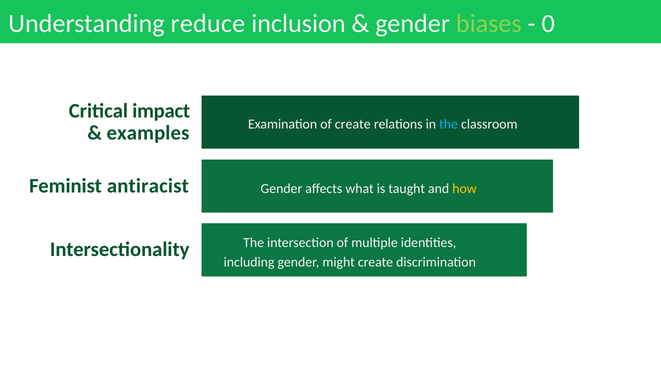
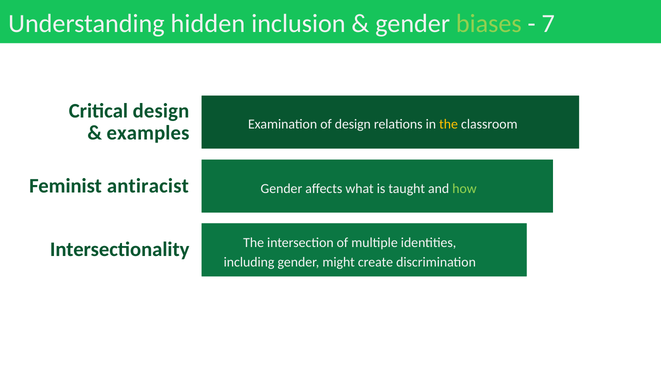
reduce: reduce -> hidden
0: 0 -> 7
Critical impact: impact -> design
create at (353, 124): create -> design
the at (449, 124) colour: light blue -> yellow
how colour: yellow -> light green
